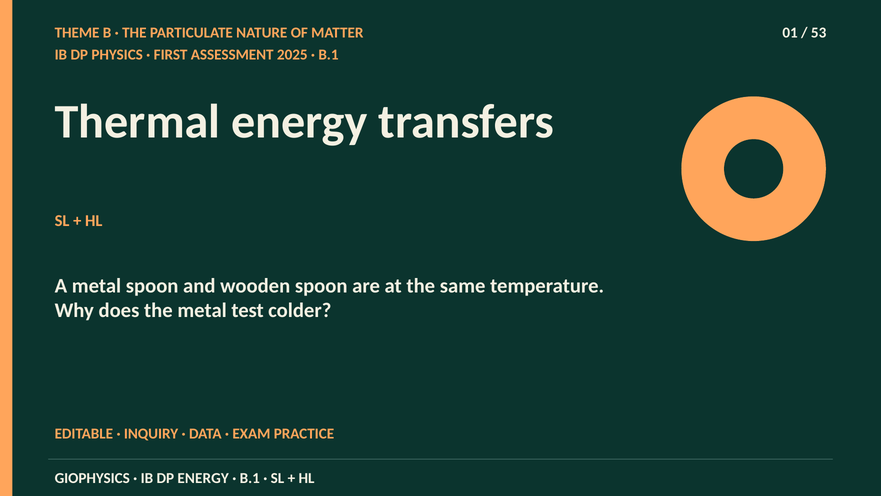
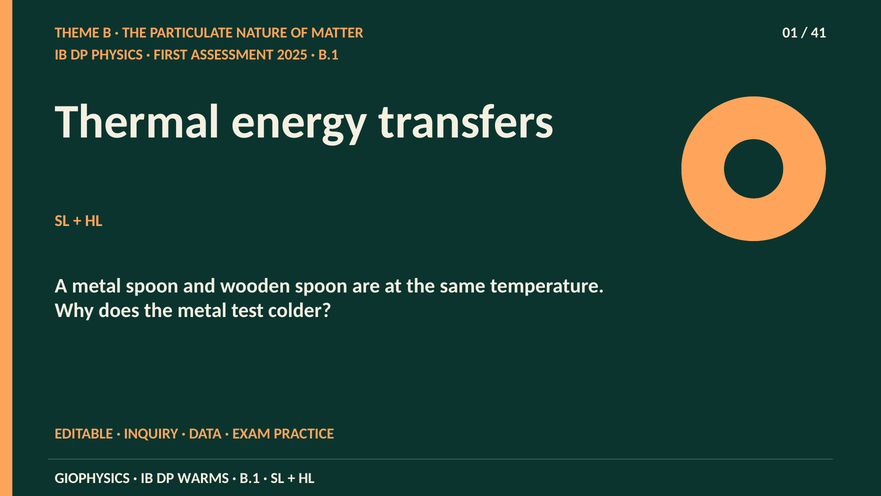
53: 53 -> 41
DP ENERGY: ENERGY -> WARMS
